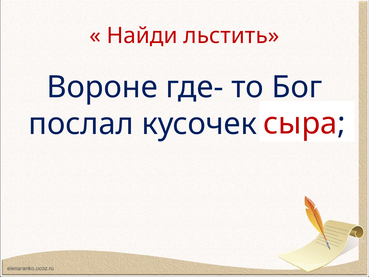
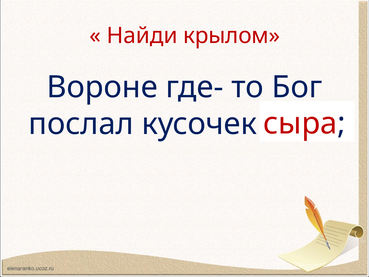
льстить: льстить -> крылом
